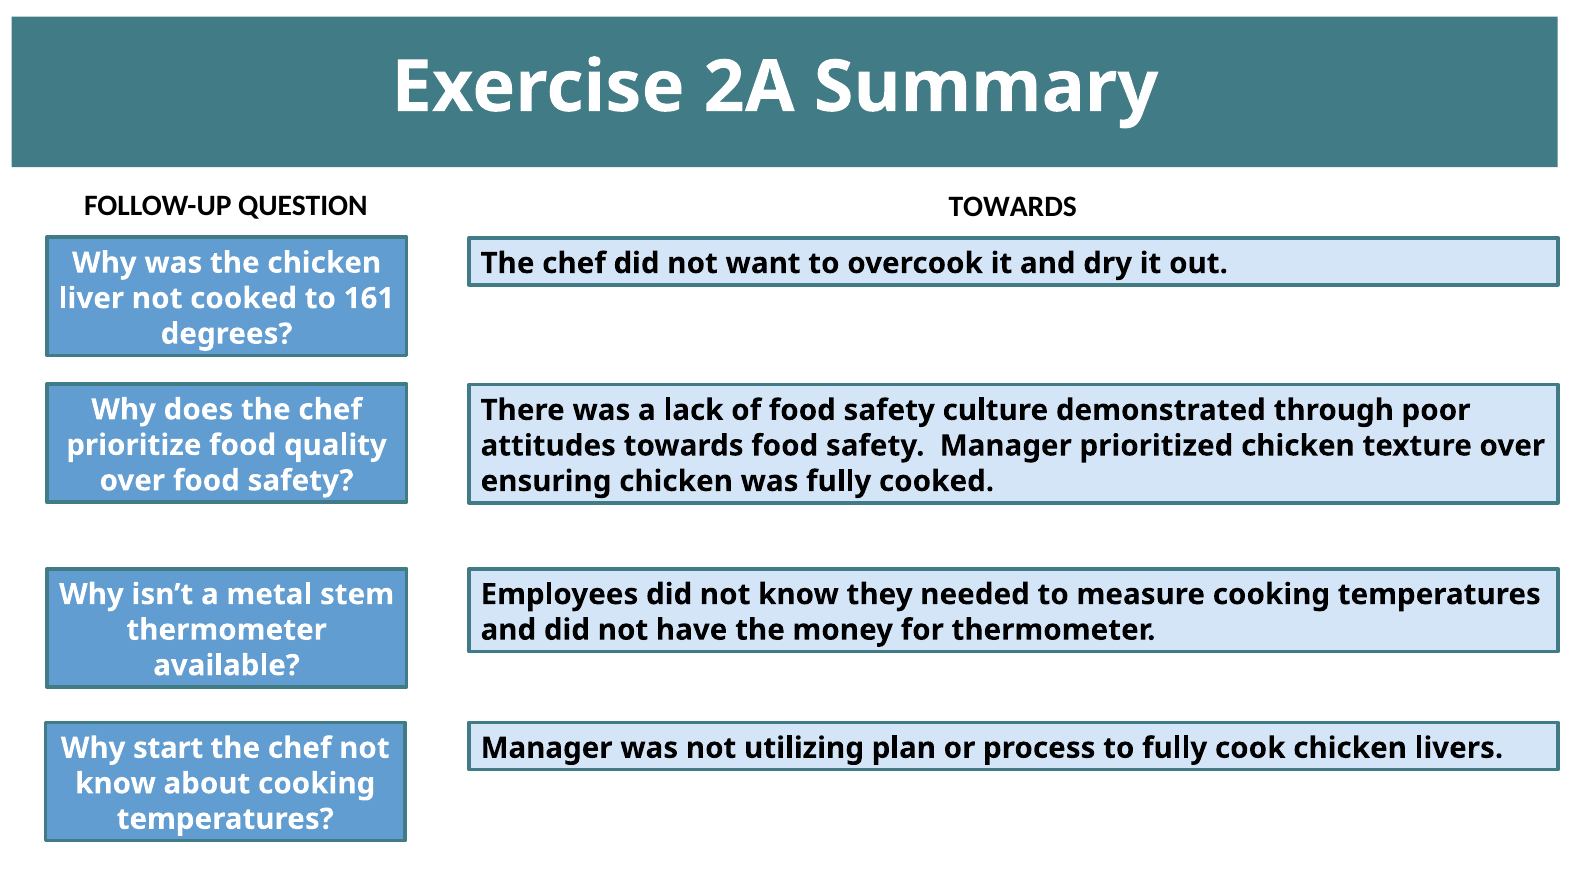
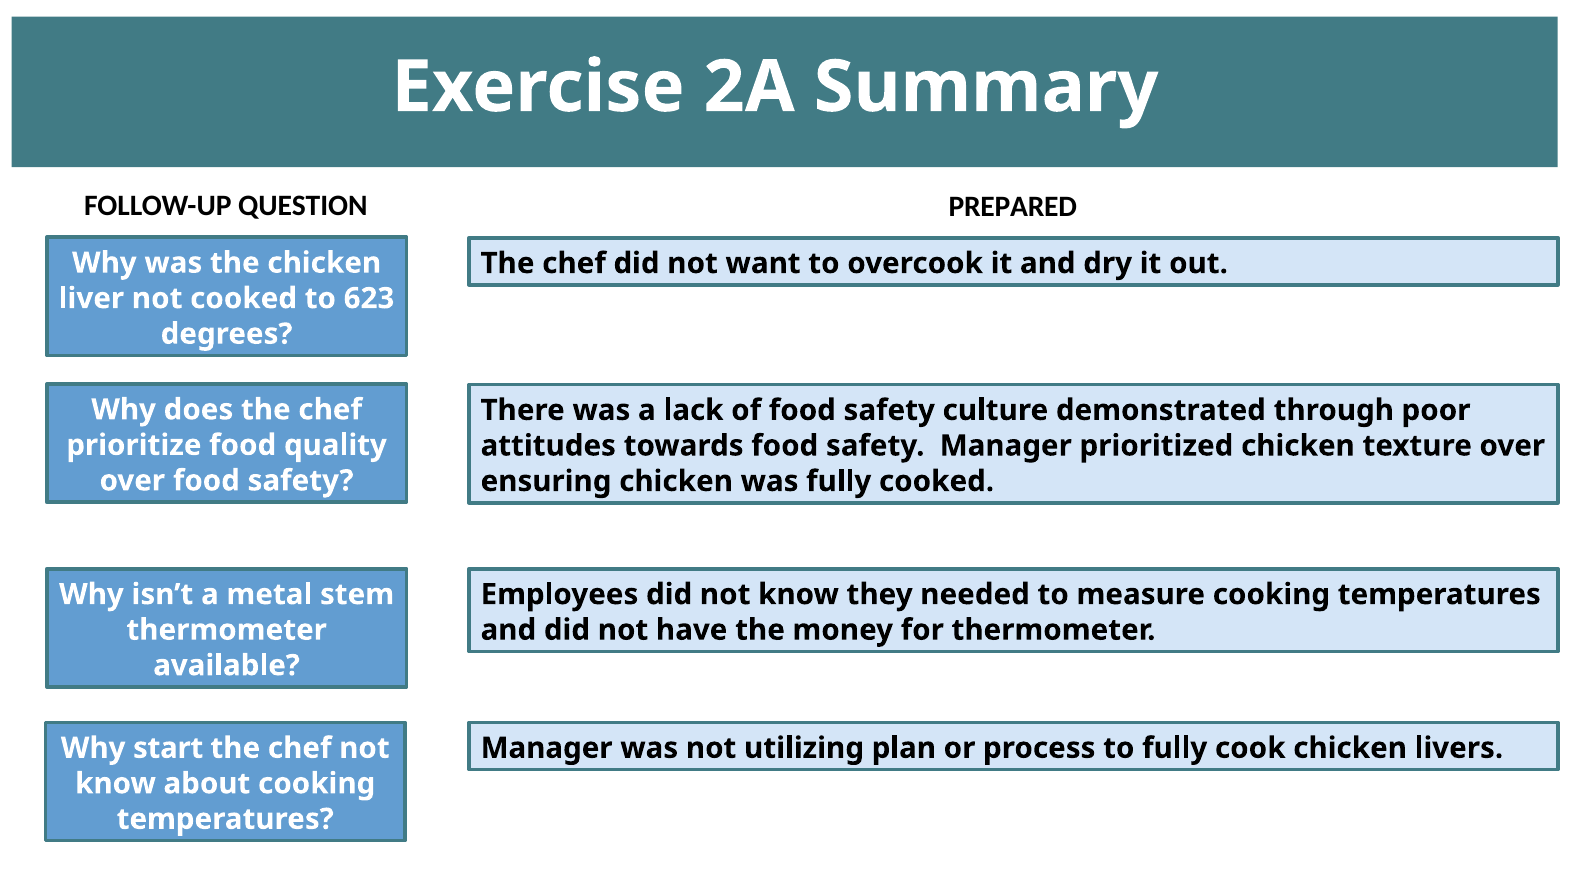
QUESTION TOWARDS: TOWARDS -> PREPARED
161: 161 -> 623
